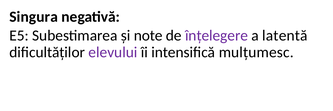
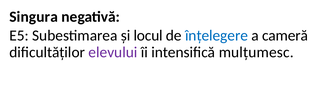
note: note -> locul
înțelegere colour: purple -> blue
latentă: latentă -> cameră
